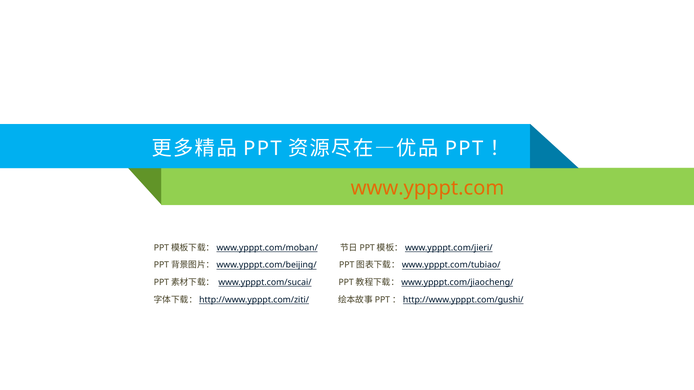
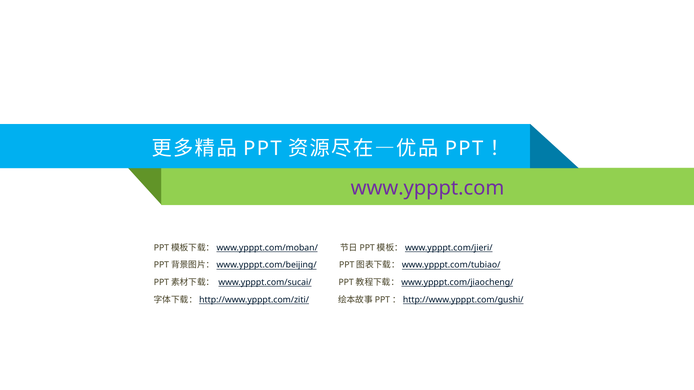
www.ypppt.com colour: orange -> purple
